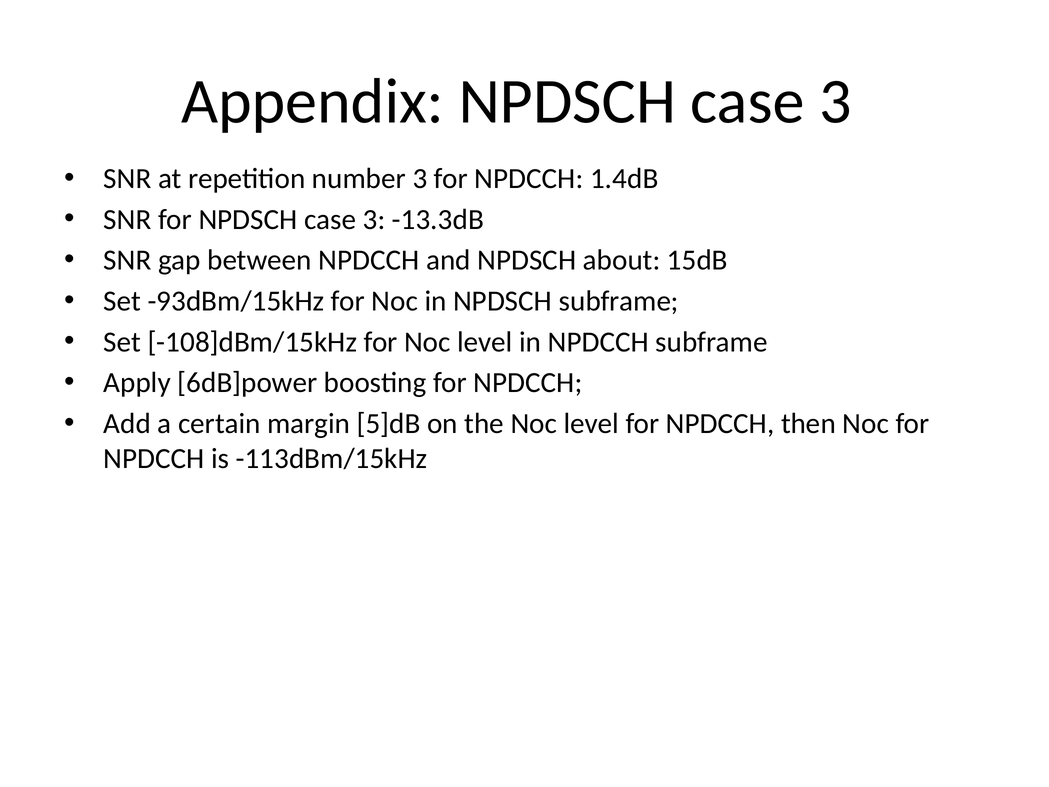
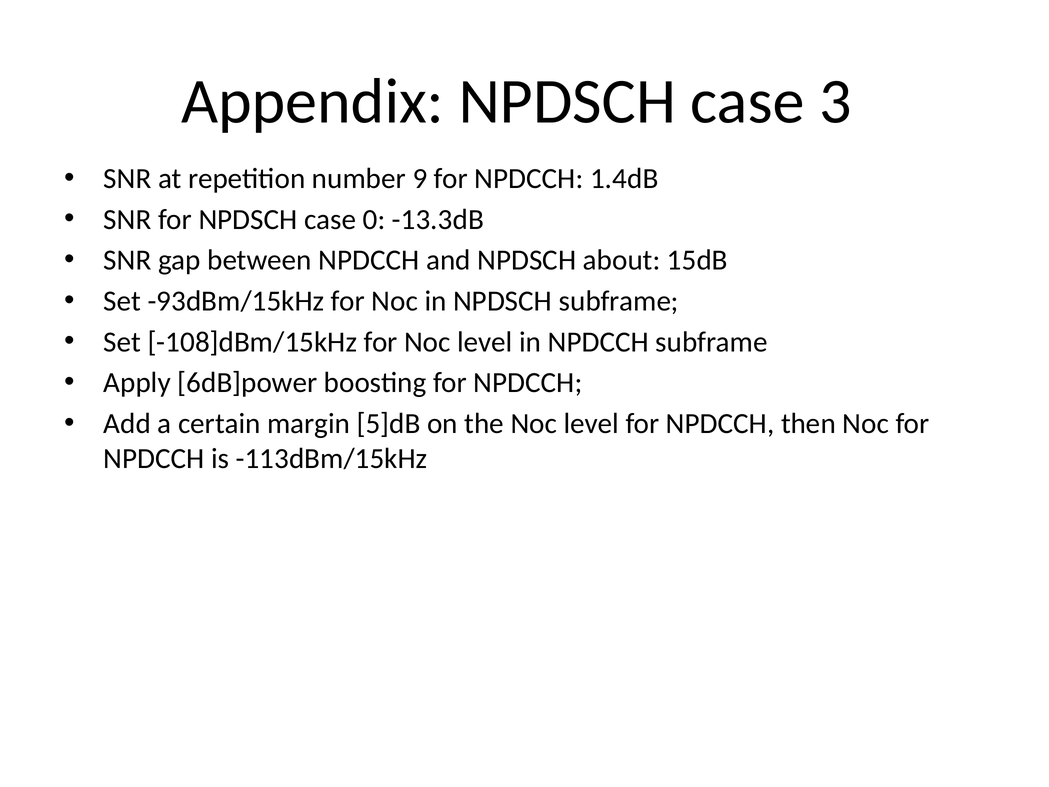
number 3: 3 -> 9
for NPDSCH case 3: 3 -> 0
